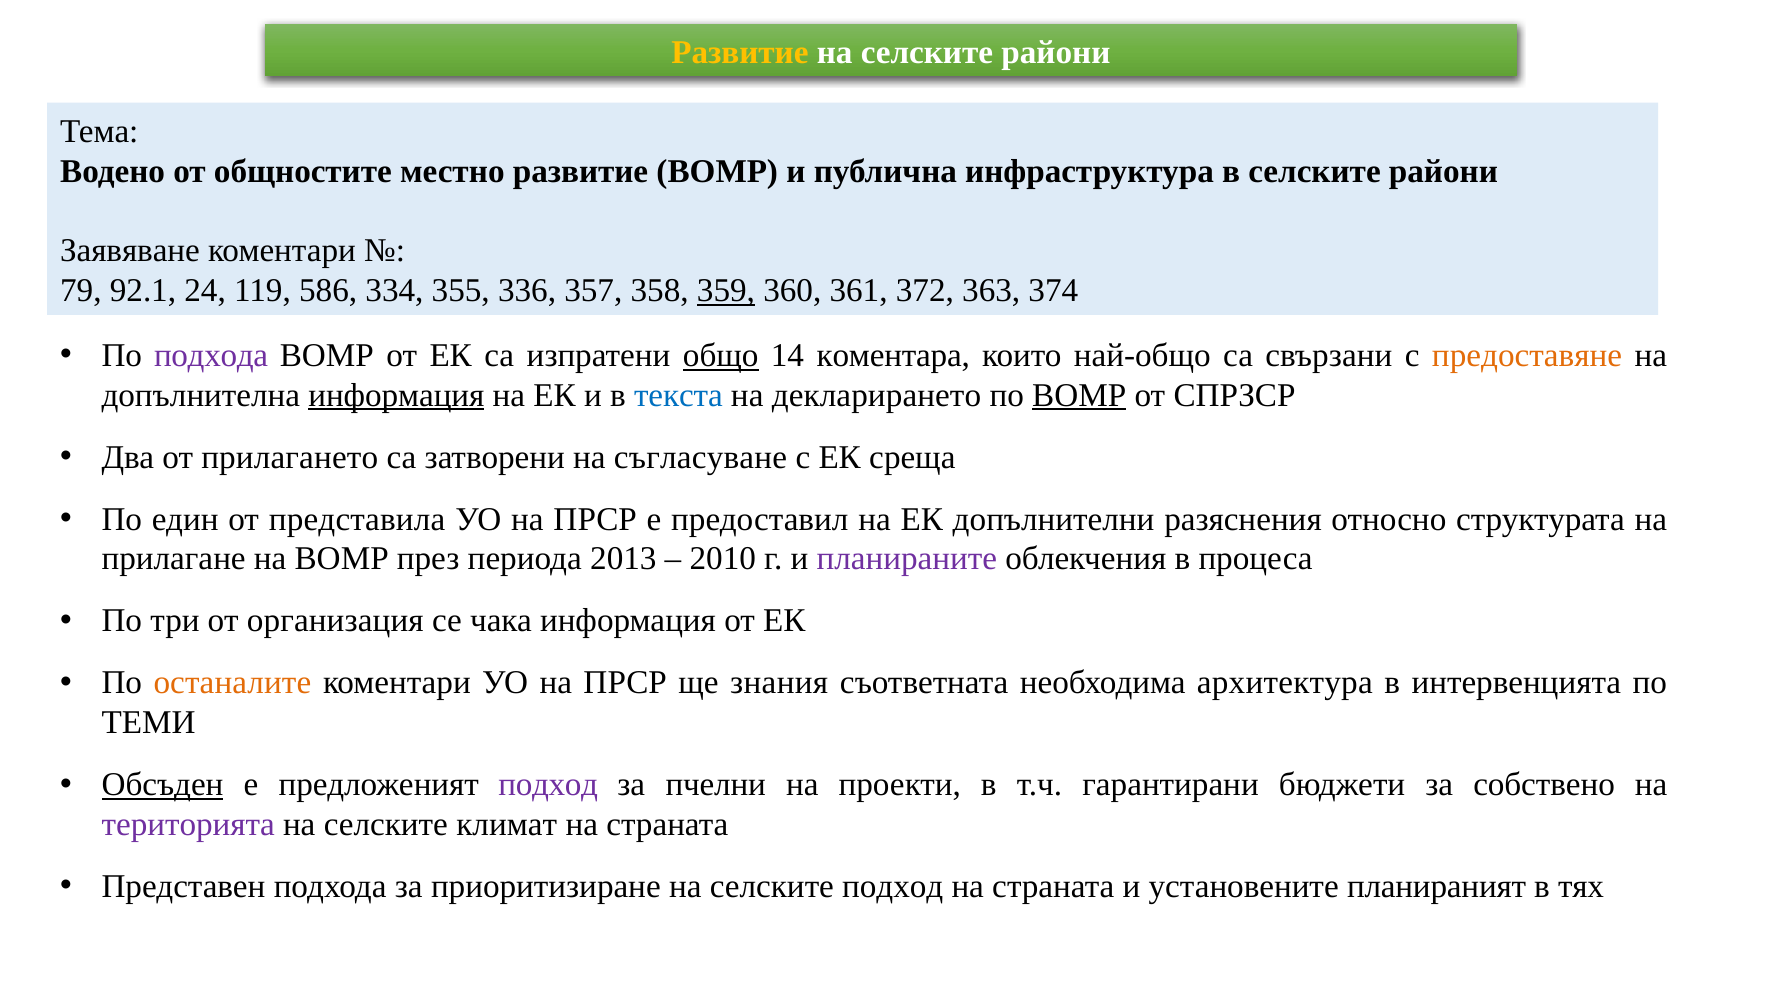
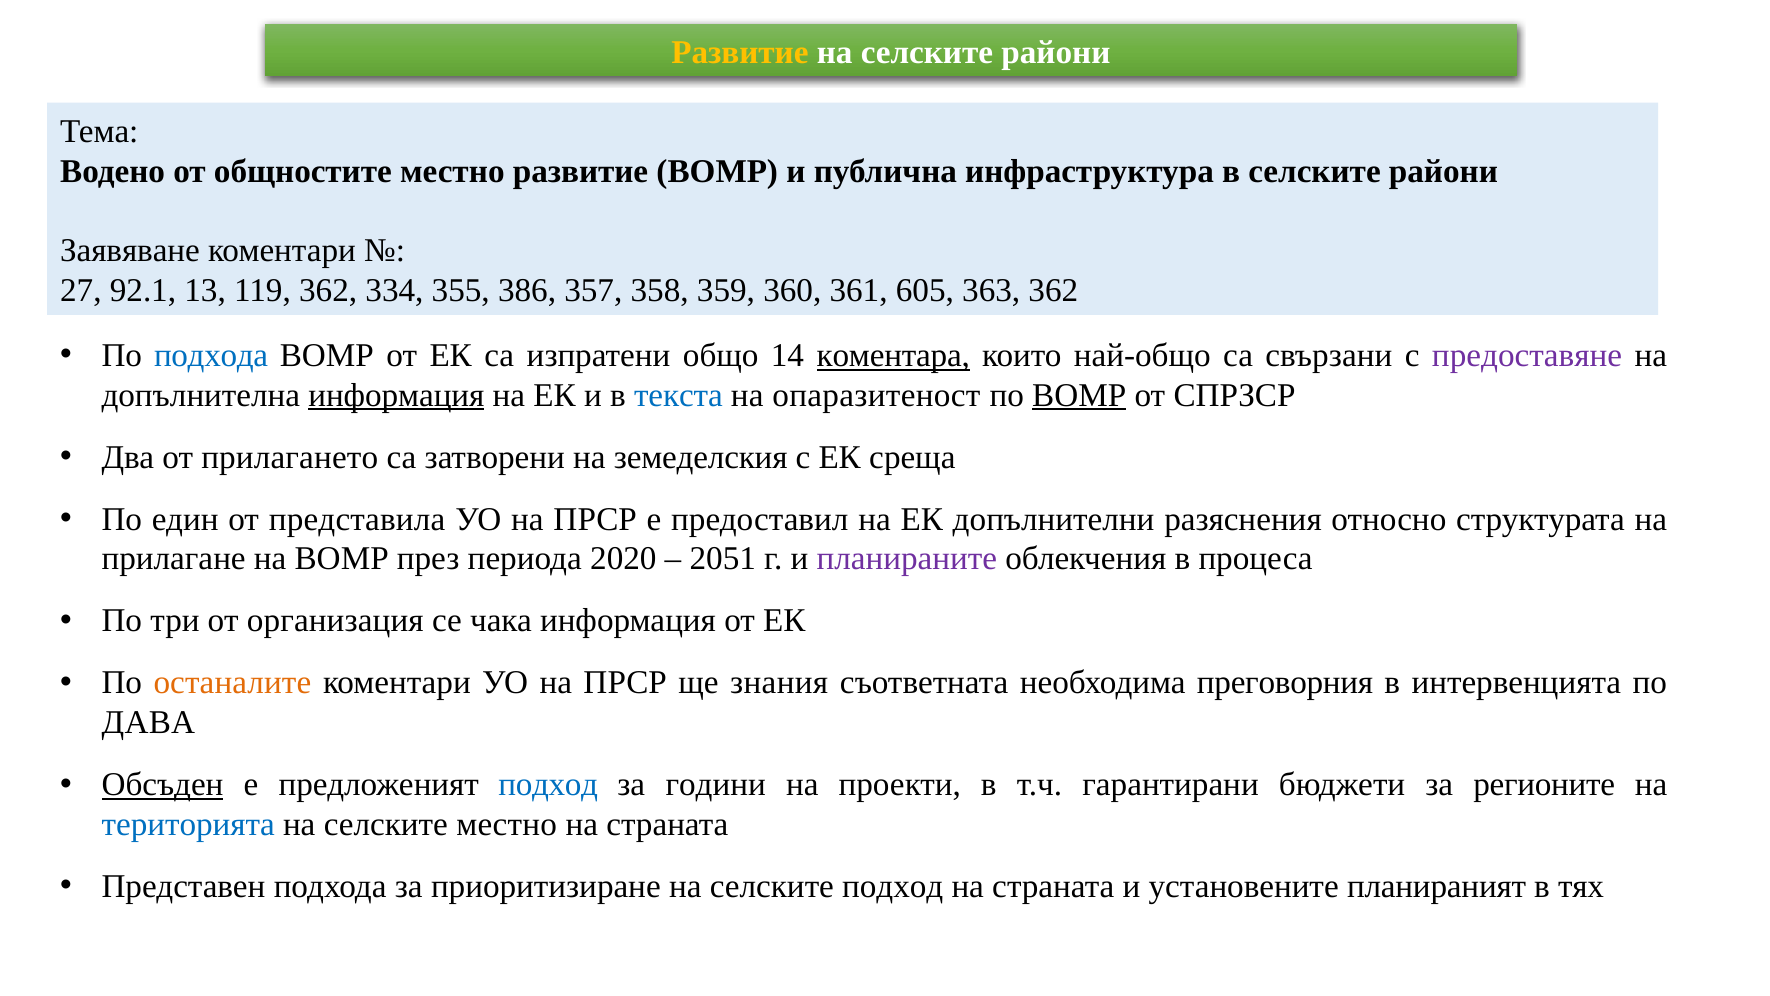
79: 79 -> 27
24: 24 -> 13
119 586: 586 -> 362
336: 336 -> 386
359 underline: present -> none
372: 372 -> 605
363 374: 374 -> 362
подхода at (211, 355) colour: purple -> blue
общо underline: present -> none
коментара underline: none -> present
предоставяне colour: orange -> purple
декларирането: декларирането -> опаразитеност
съгласуване: съгласуване -> земеделския
2013: 2013 -> 2020
2010: 2010 -> 2051
архитектура: архитектура -> преговорния
ТЕМИ: ТЕМИ -> ДАВА
подход at (548, 785) colour: purple -> blue
пчелни: пчелни -> години
собствено: собствено -> регионите
територията colour: purple -> blue
селските климат: климат -> местно
